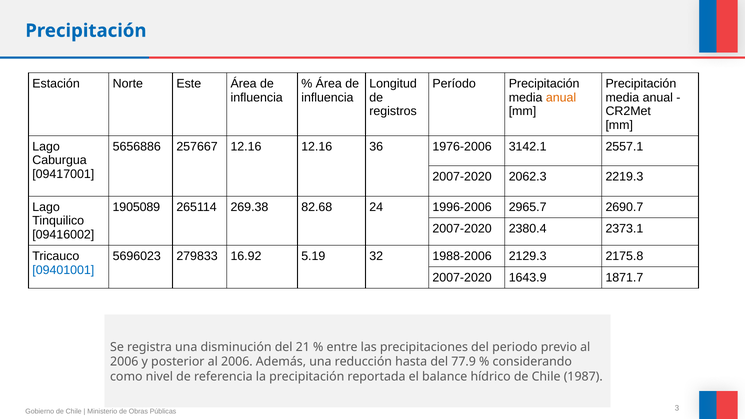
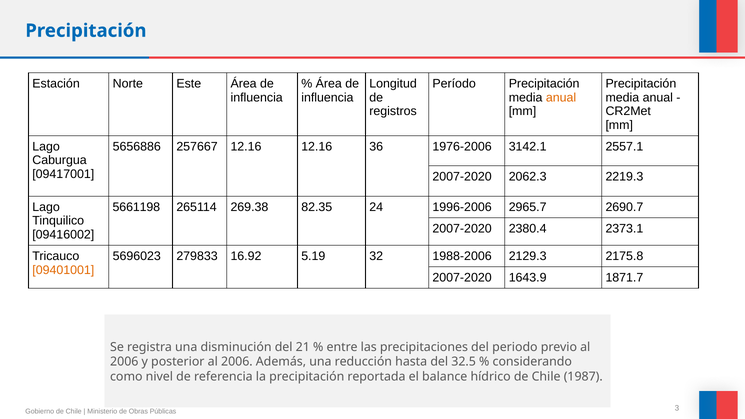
1905089: 1905089 -> 5661198
82.68: 82.68 -> 82.35
09401001 colour: blue -> orange
77.9: 77.9 -> 32.5
